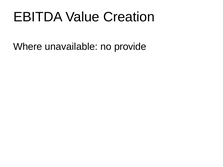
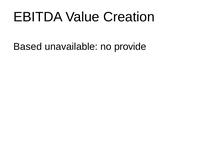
Where: Where -> Based
